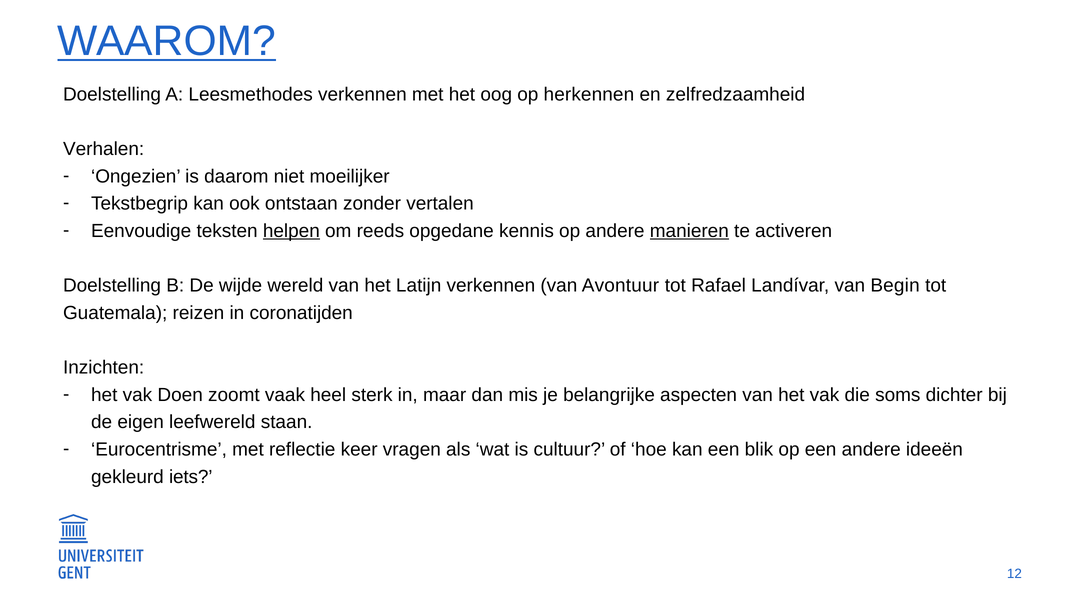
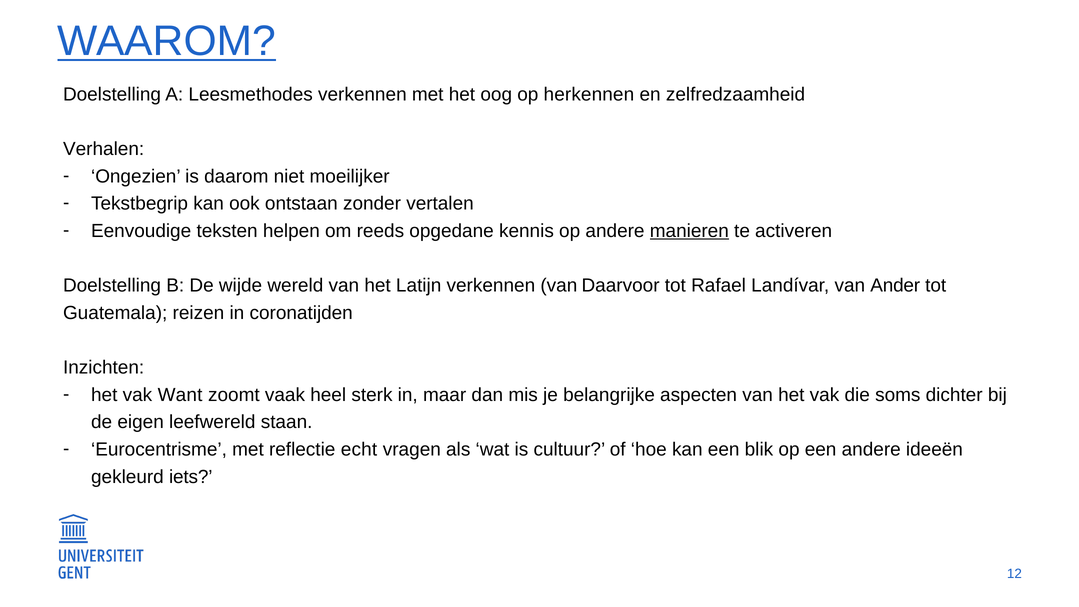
helpen underline: present -> none
Avontuur: Avontuur -> Daarvoor
Begin: Begin -> Ander
Doen: Doen -> Want
keer: keer -> echt
